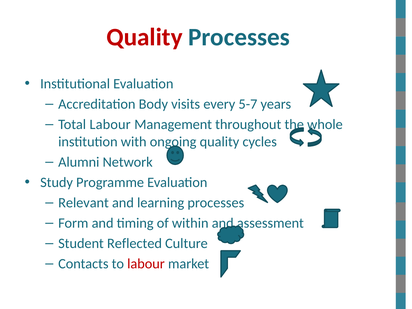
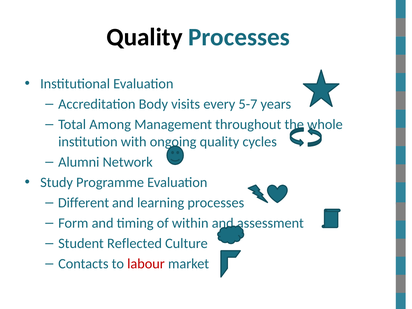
Quality at (145, 37) colour: red -> black
Total Labour: Labour -> Among
Relevant: Relevant -> Different
